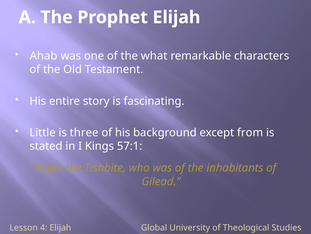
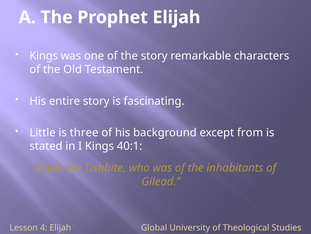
Ahab at (44, 56): Ahab -> Kings
the what: what -> story
57:1: 57:1 -> 40:1
